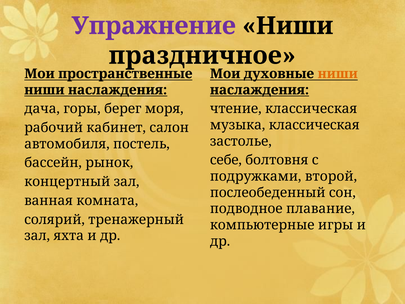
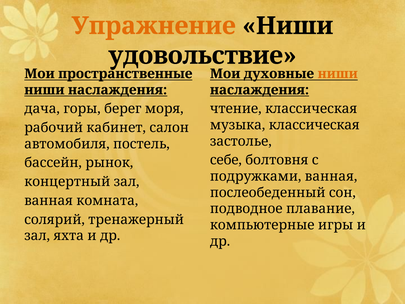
Упражнение colour: purple -> orange
праздничное: праздничное -> удовольствие
подружками второй: второй -> ванная
